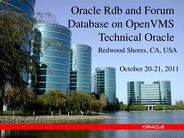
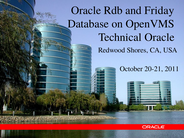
Forum: Forum -> Friday
